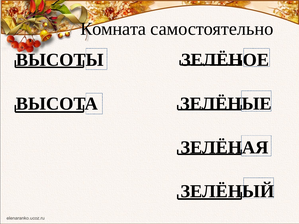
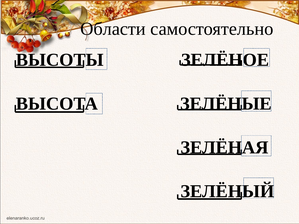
Комната: Комната -> Области
